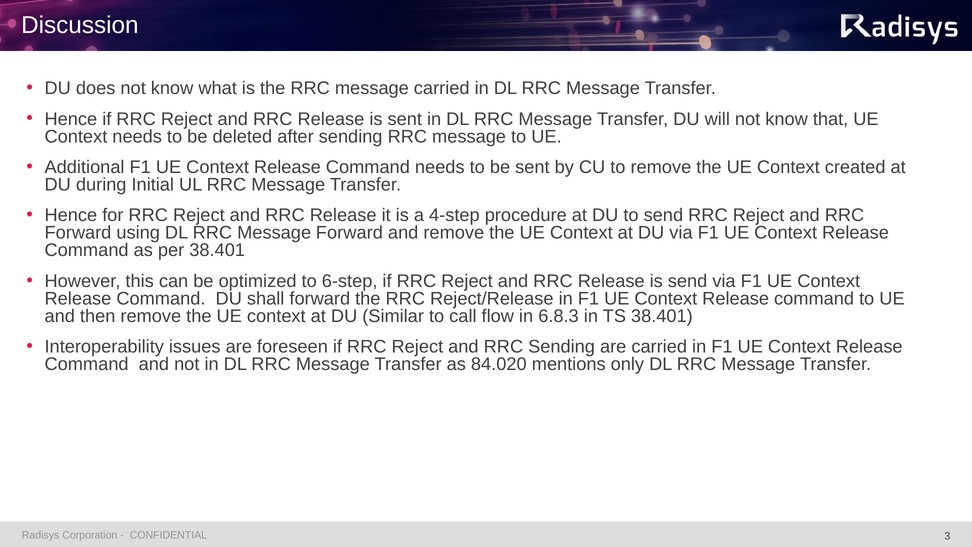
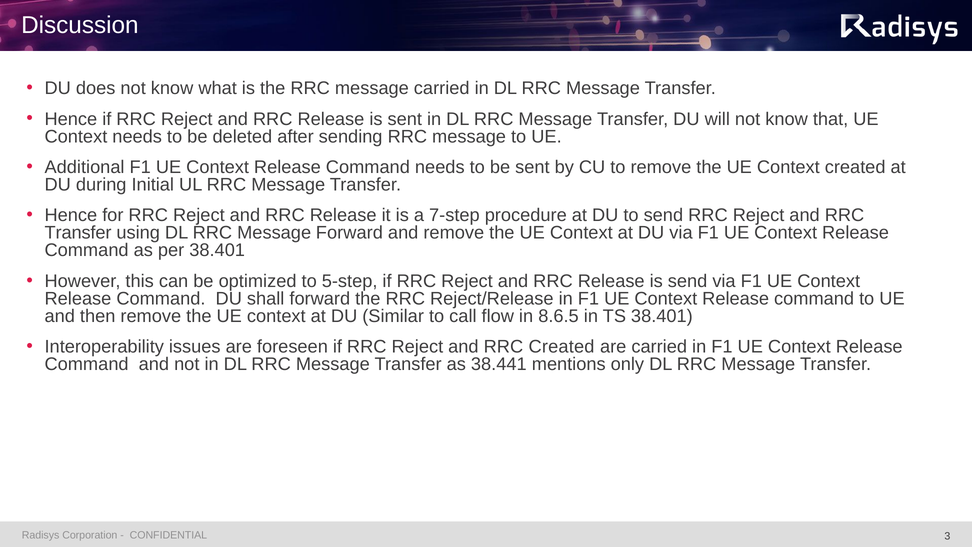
4-step: 4-step -> 7-step
Forward at (78, 233): Forward -> Transfer
6-step: 6-step -> 5-step
6.8.3: 6.8.3 -> 8.6.5
RRC Sending: Sending -> Created
84.020: 84.020 -> 38.441
